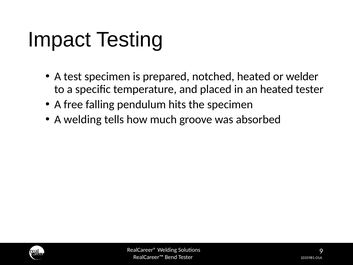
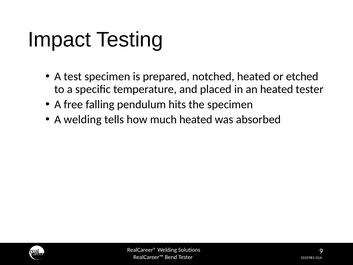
welder: welder -> etched
much groove: groove -> heated
